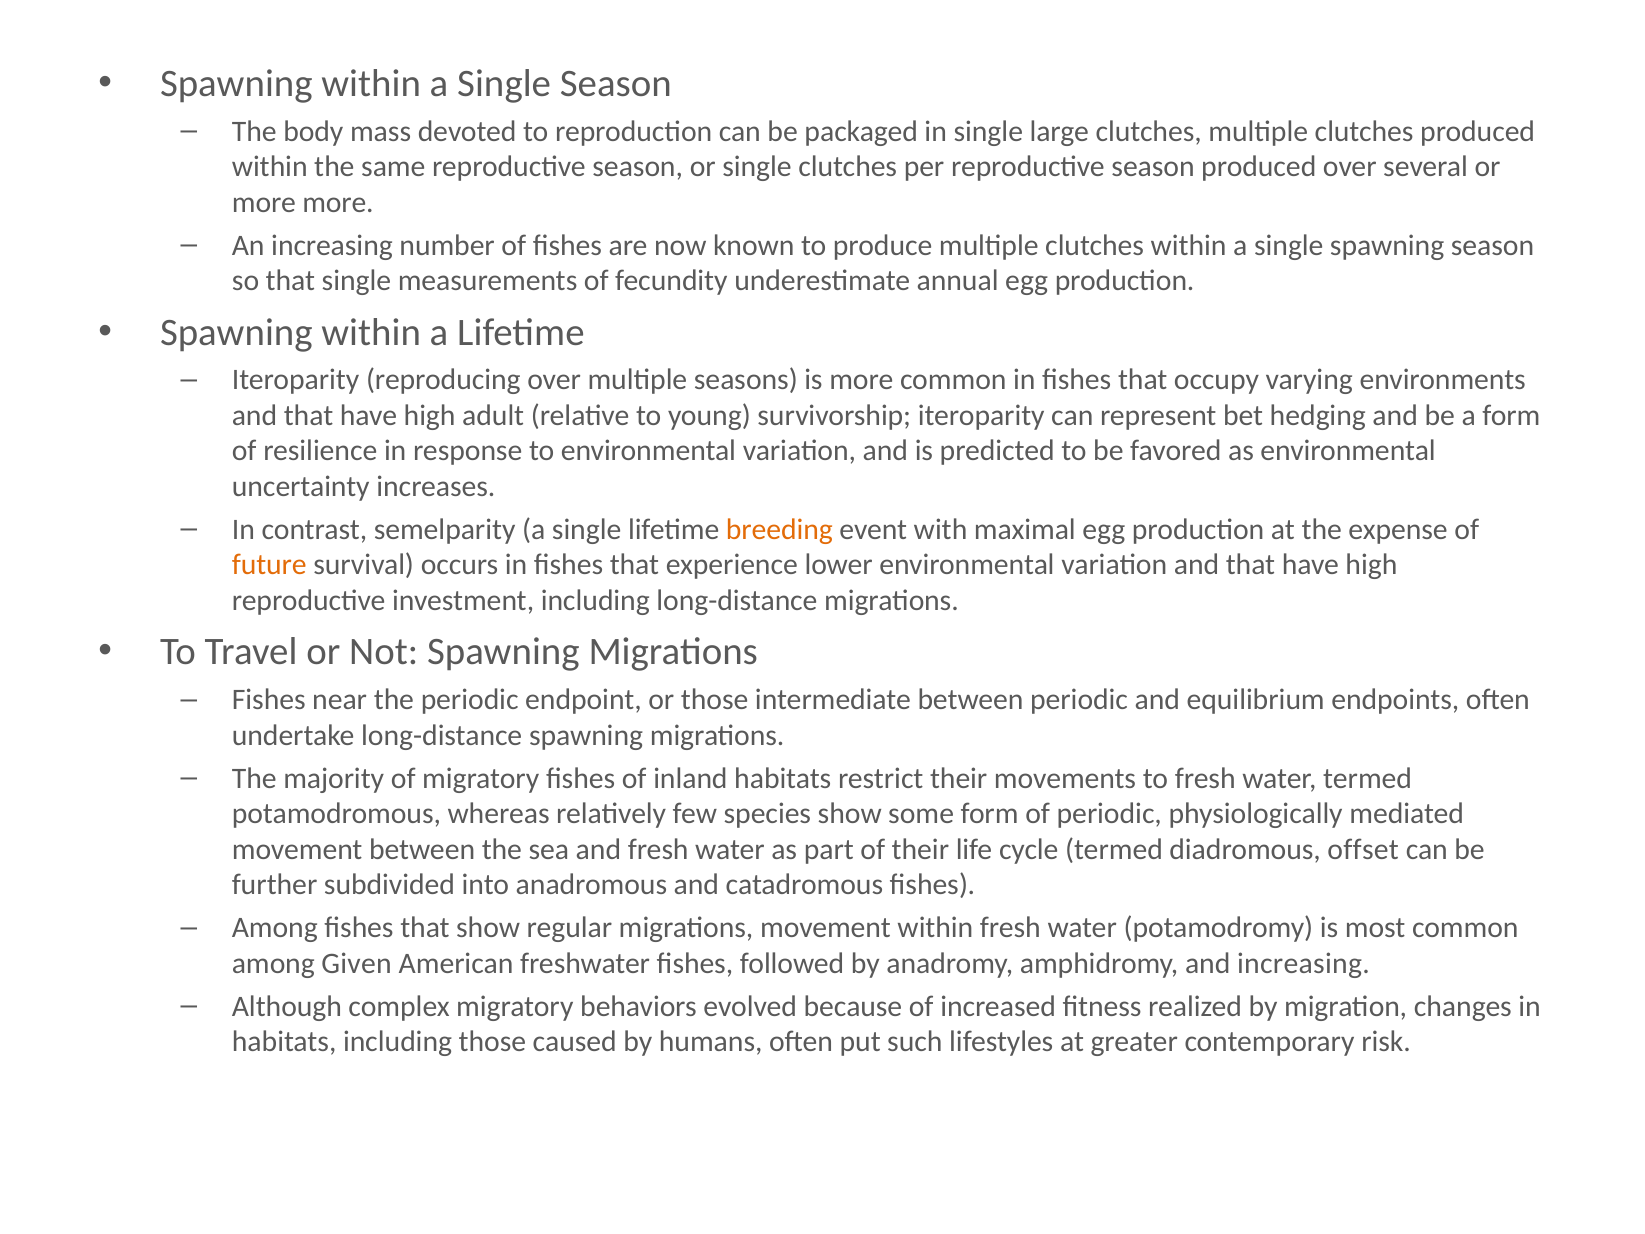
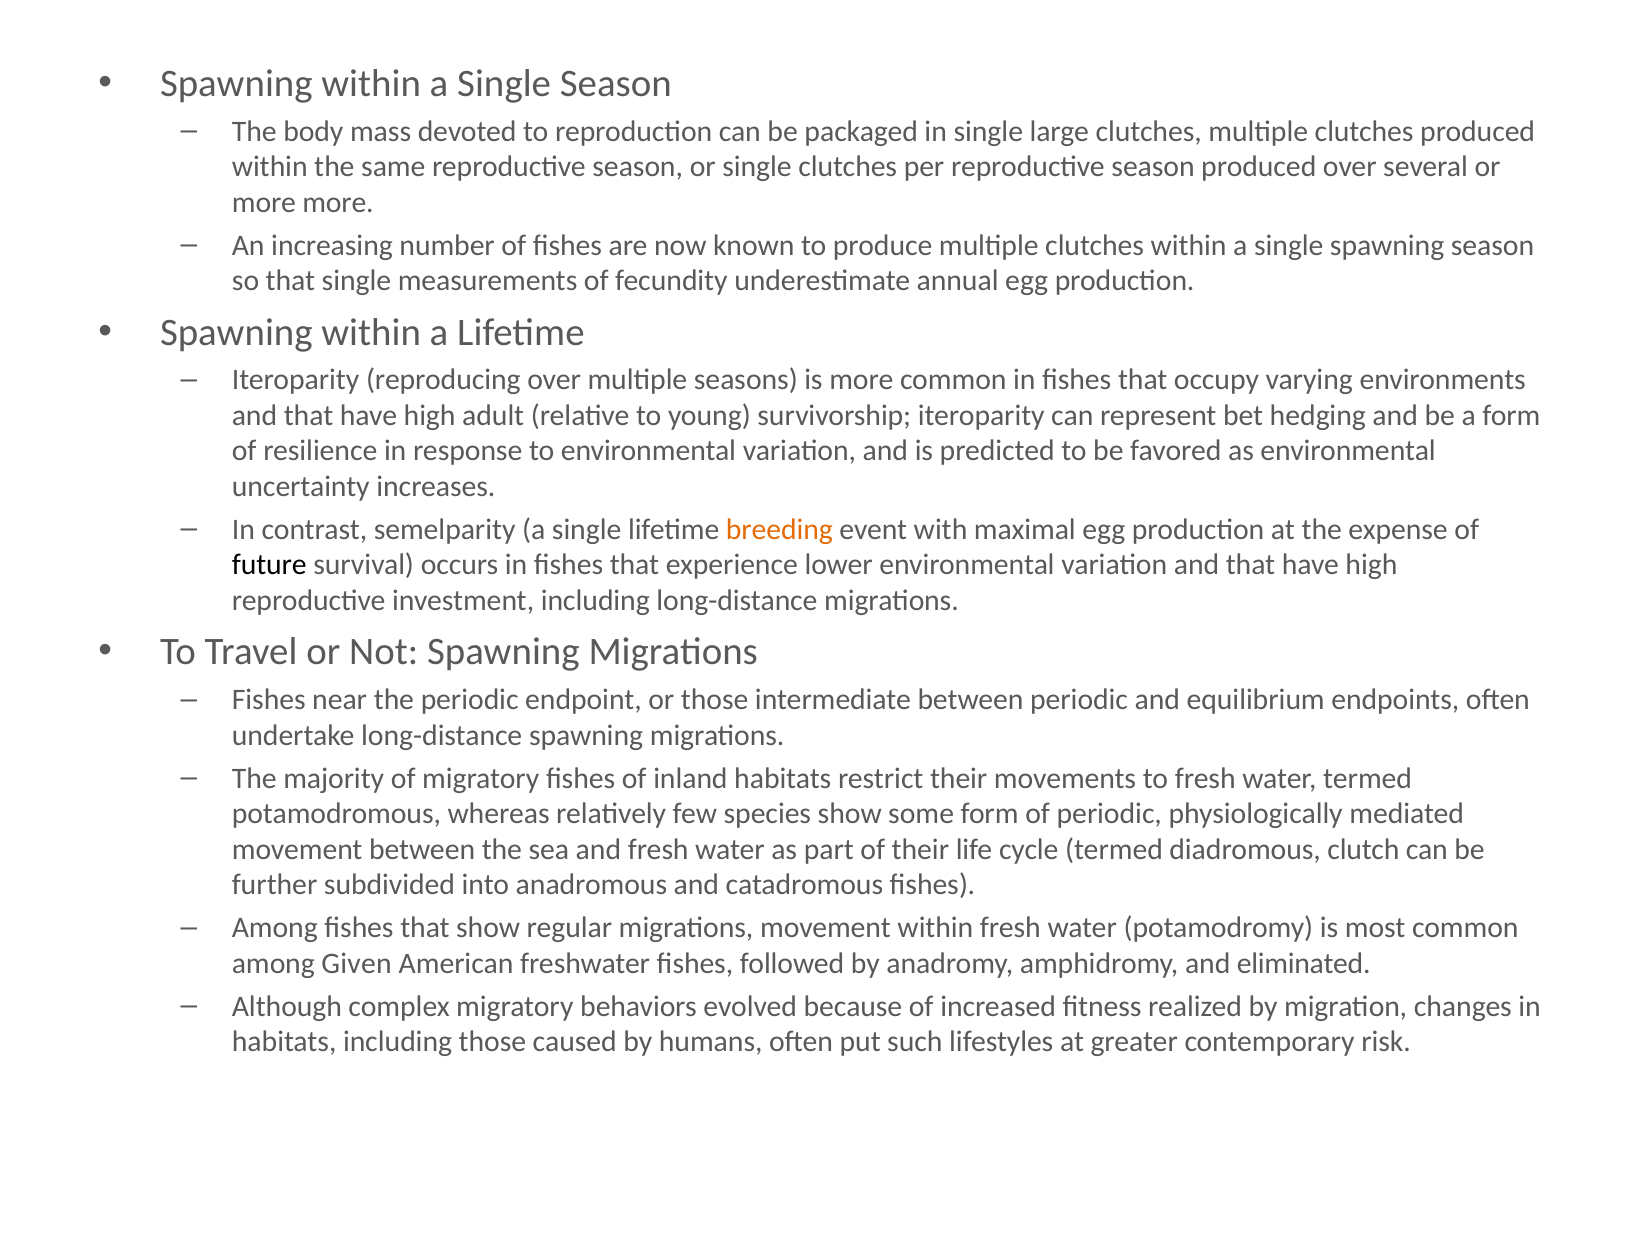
future colour: orange -> black
offset: offset -> clutch
and increasing: increasing -> eliminated
